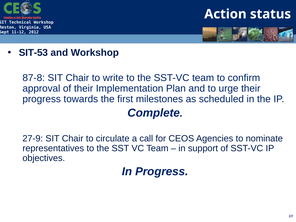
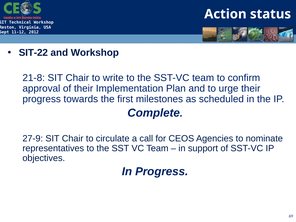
SIT-53: SIT-53 -> SIT-22
87-8: 87-8 -> 21-8
